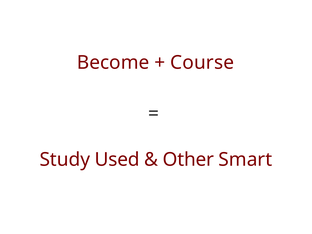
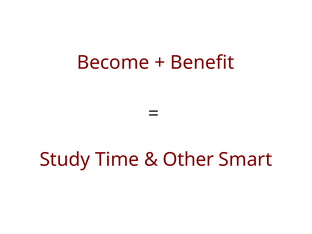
Course: Course -> Benefit
Used: Used -> Time
